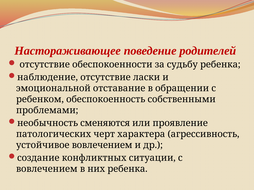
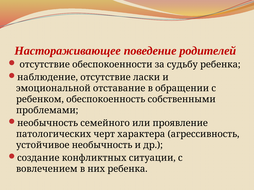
сменяются: сменяются -> семейного
устойчивое вовлечением: вовлечением -> необычность
